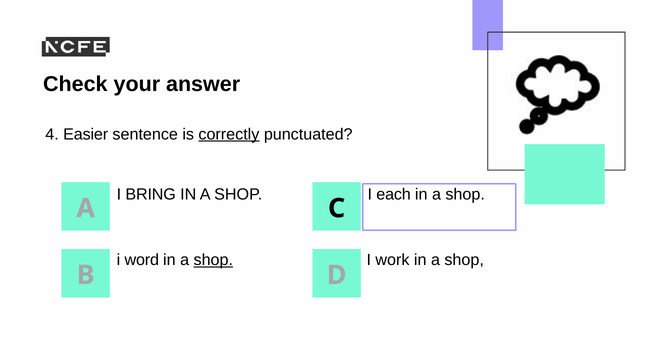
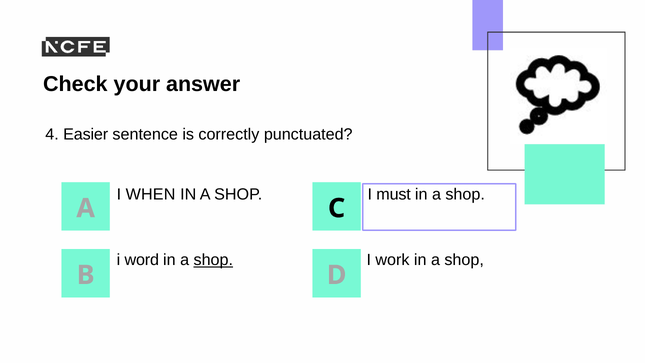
correctly underline: present -> none
BRING: BRING -> WHEN
each: each -> must
